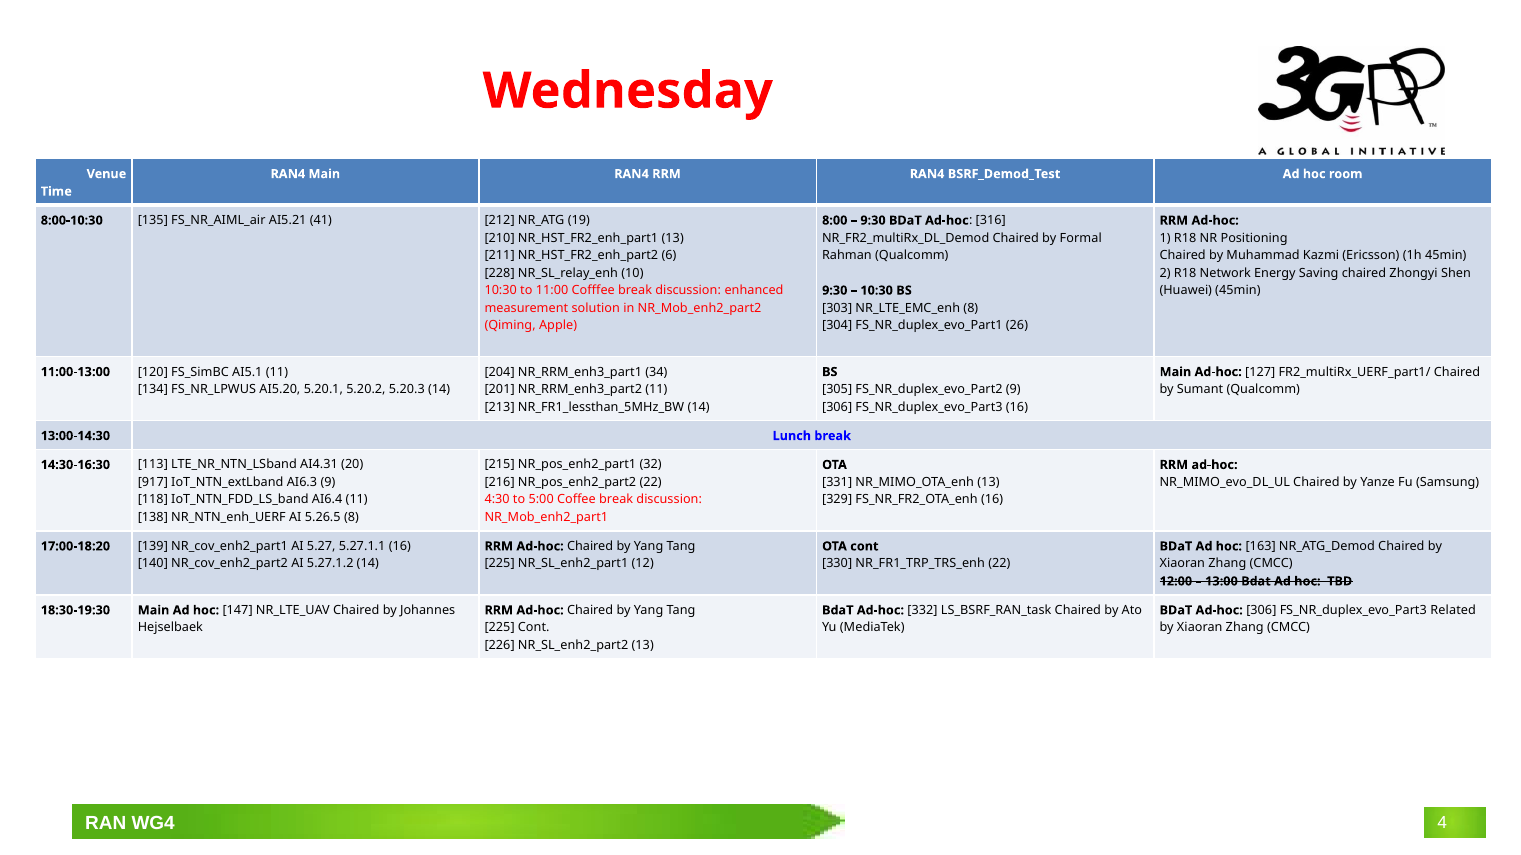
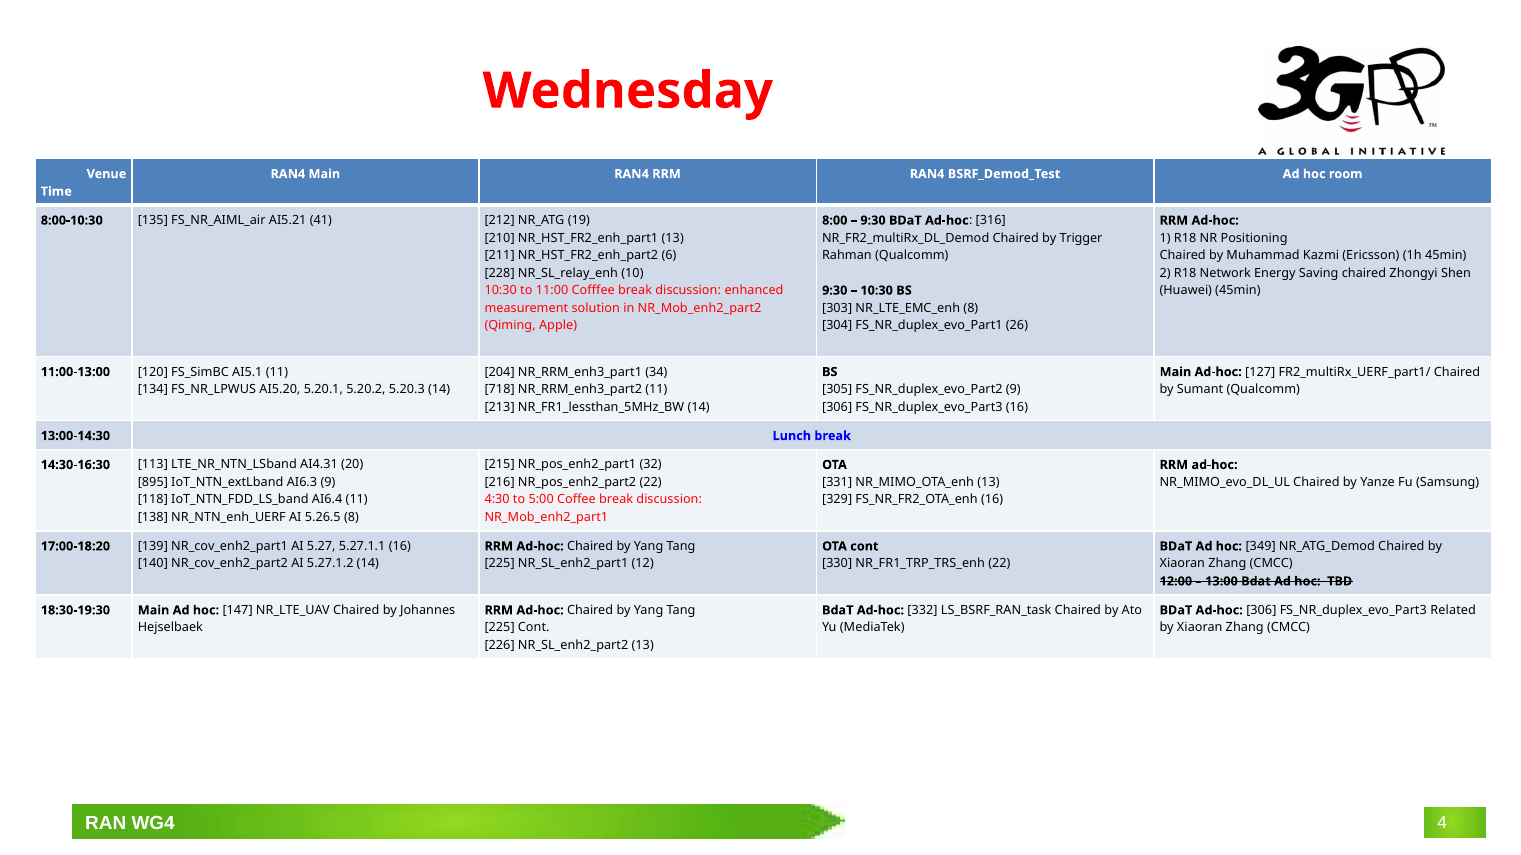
Formal: Formal -> Trigger
201: 201 -> 718
917: 917 -> 895
163: 163 -> 349
